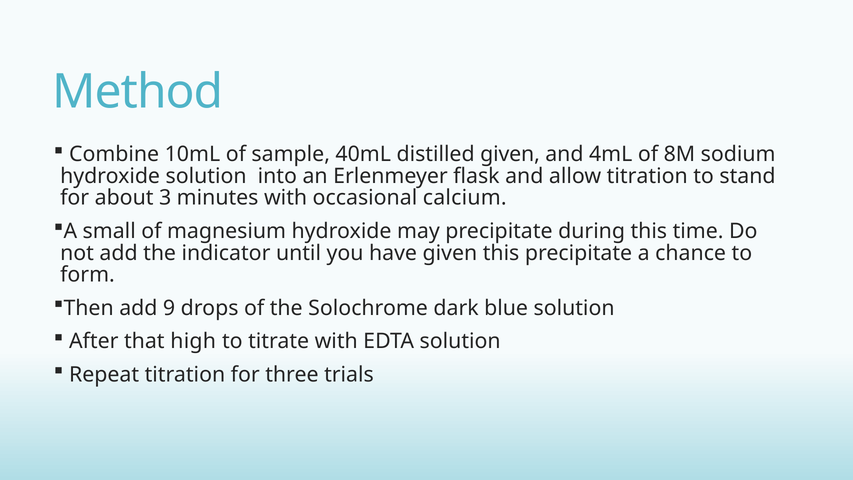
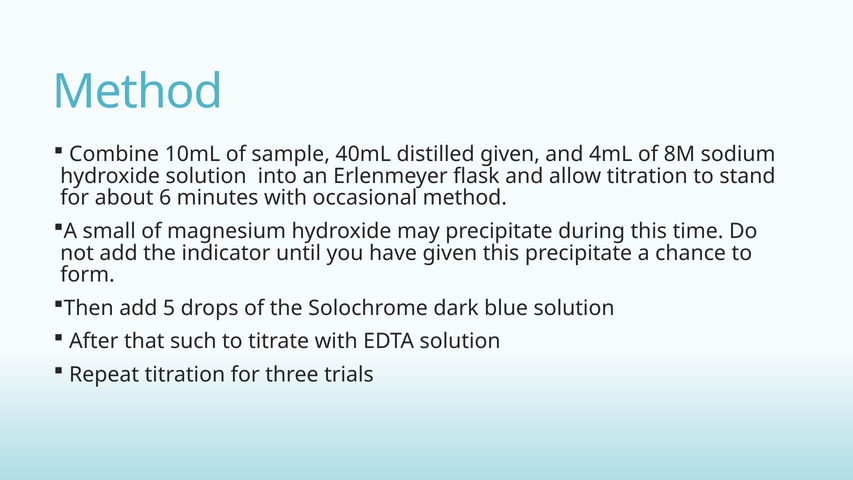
3: 3 -> 6
occasional calcium: calcium -> method
9: 9 -> 5
high: high -> such
